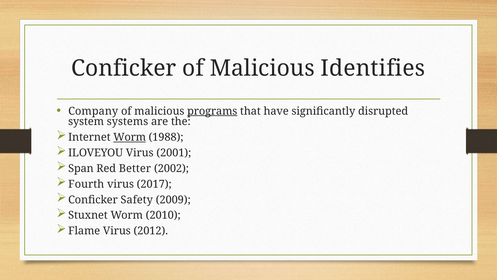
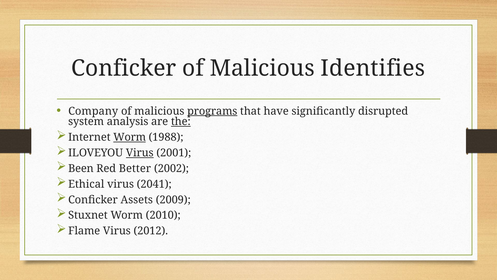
systems: systems -> analysis
the underline: none -> present
Virus at (140, 153) underline: none -> present
Span: Span -> Been
Fourth: Fourth -> Ethical
2017: 2017 -> 2041
Safety: Safety -> Assets
